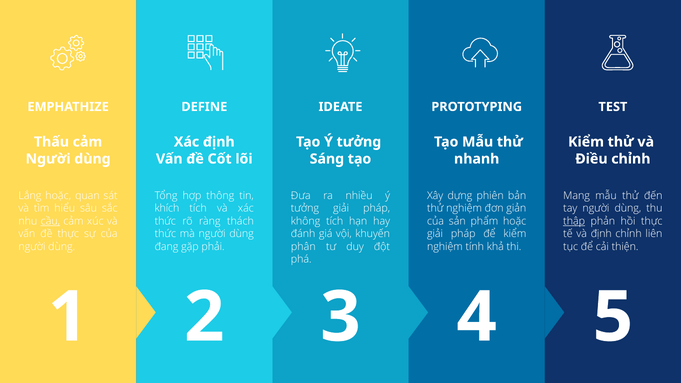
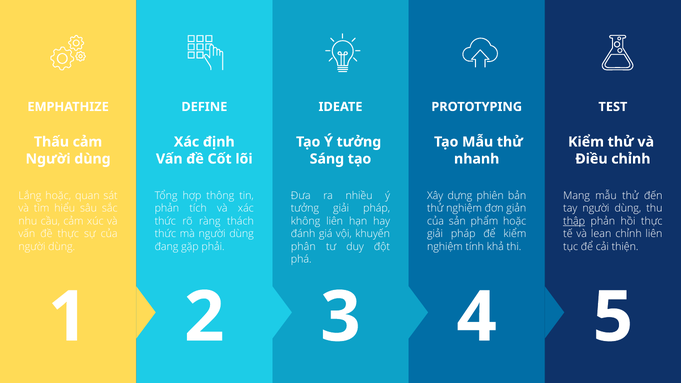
khích at (167, 208): khích -> phản
cầu underline: present -> none
không tích: tích -> liên
định: định -> lean
